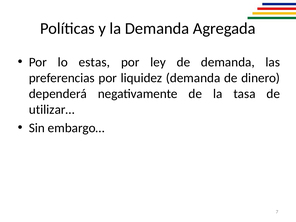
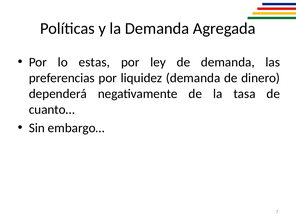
utilizar…: utilizar… -> cuanto…
